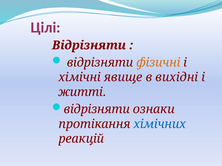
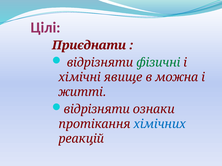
Відрізняти at (89, 45): Відрізняти -> Приєднати
фізичні colour: orange -> green
вихідні: вихідні -> можна
